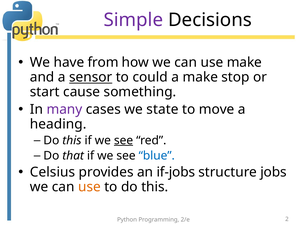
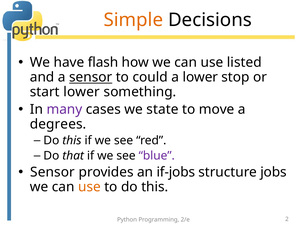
Simple colour: purple -> orange
from: from -> flash
use make: make -> listed
a make: make -> lower
start cause: cause -> lower
heading: heading -> degrees
see at (124, 140) underline: present -> none
blue colour: blue -> purple
Celsius at (53, 172): Celsius -> Sensor
